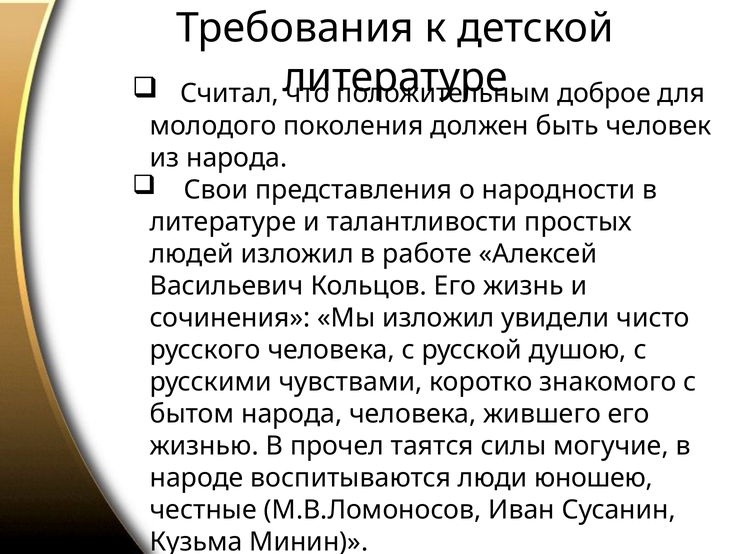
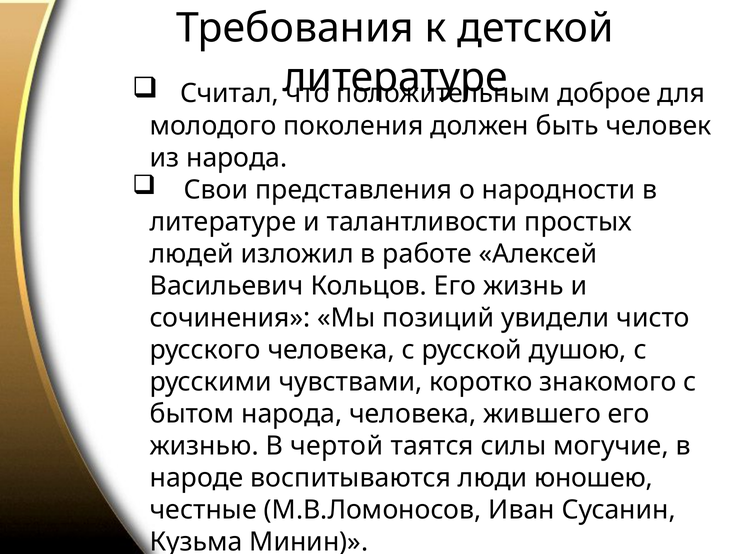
Мы изложил: изложил -> позиций
прочел: прочел -> чертой
